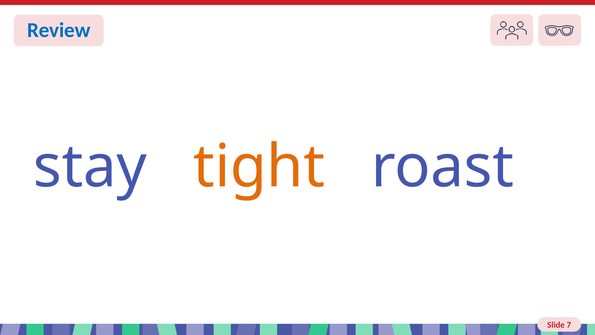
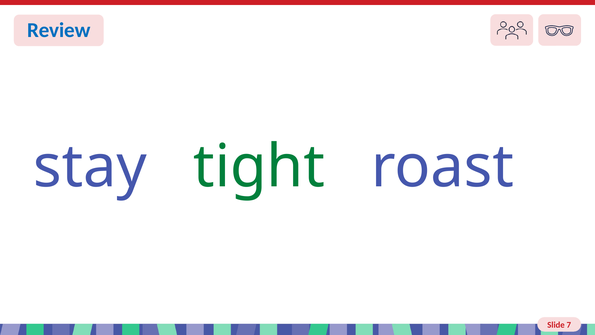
tight colour: orange -> green
